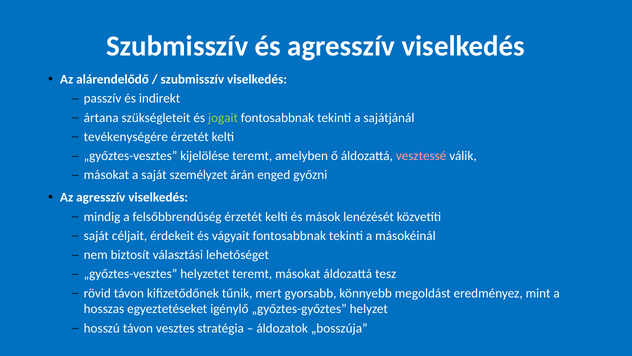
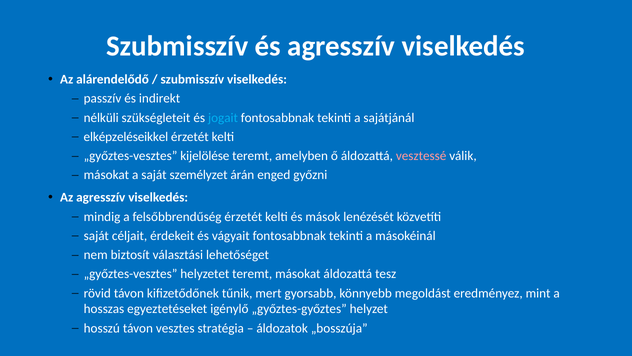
ártana: ártana -> nélküli
jogait colour: light green -> light blue
tevékenységére: tevékenységére -> elképzeléseikkel
